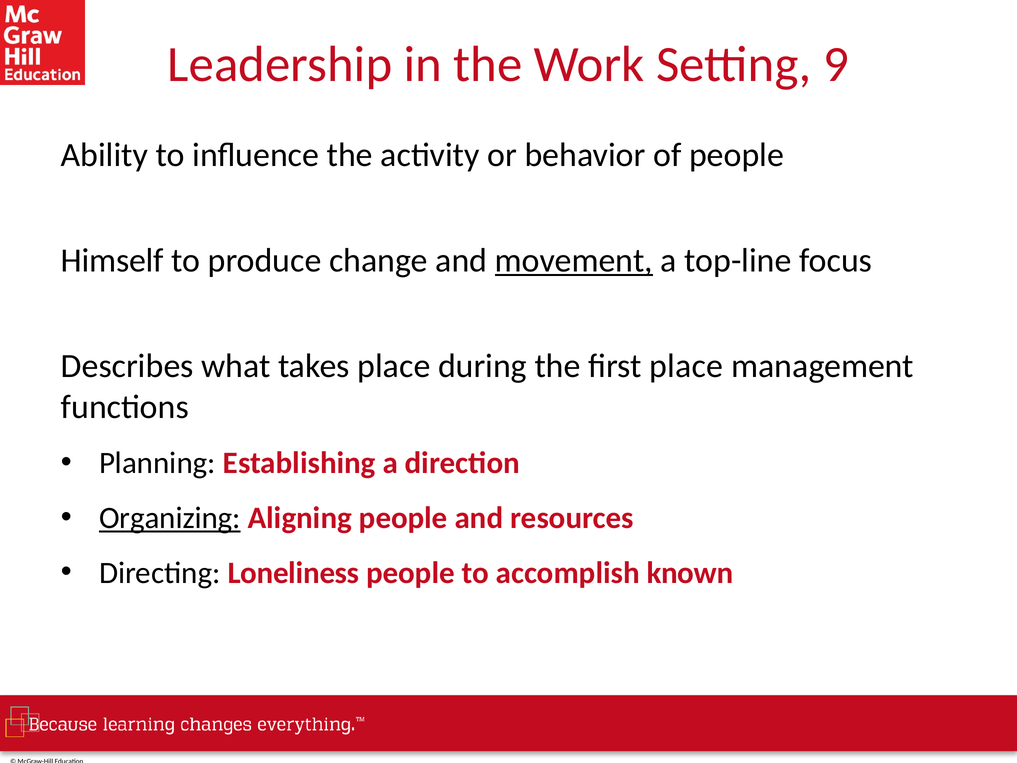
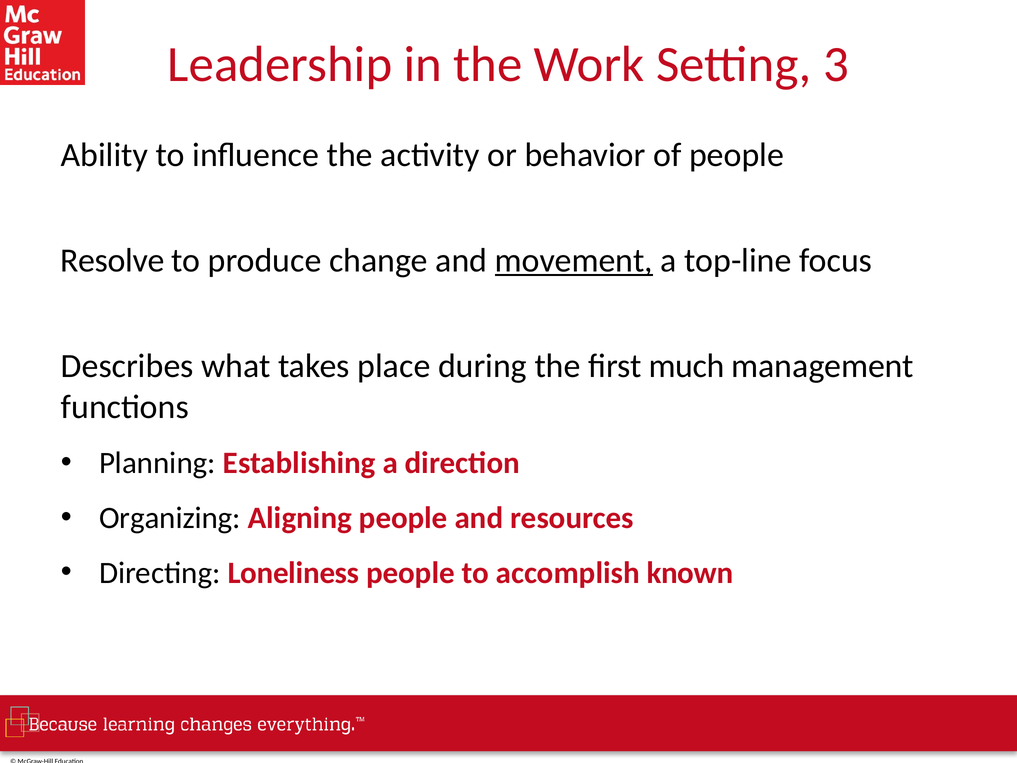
9: 9 -> 3
Himself: Himself -> Resolve
first place: place -> much
Organizing underline: present -> none
